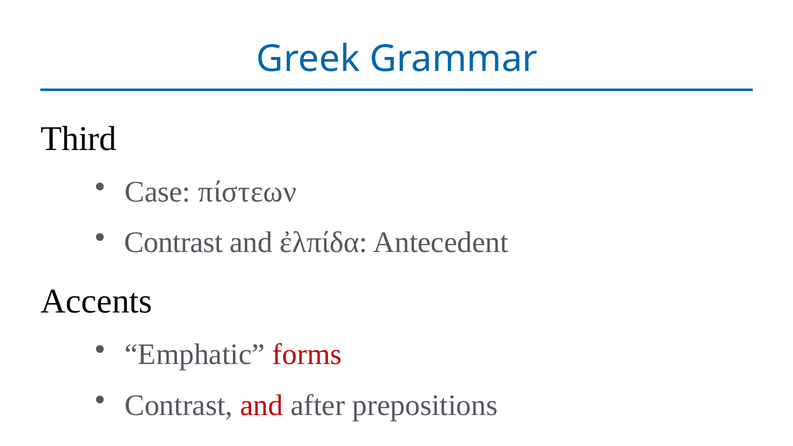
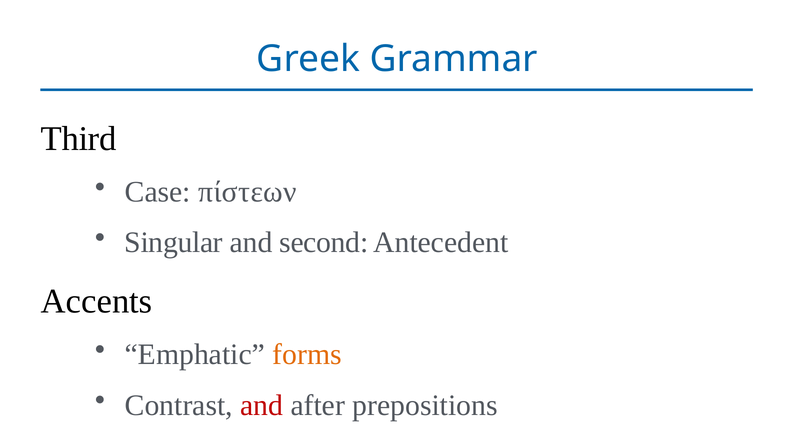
Contrast at (174, 243): Contrast -> Singular
ἐλπίδα: ἐλπίδα -> second
forms colour: red -> orange
